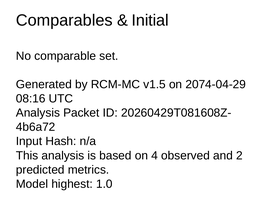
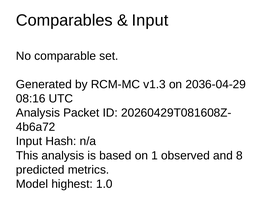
Initial at (150, 20): Initial -> Input
v1.5: v1.5 -> v1.3
2074-04-29: 2074-04-29 -> 2036-04-29
4: 4 -> 1
2: 2 -> 8
